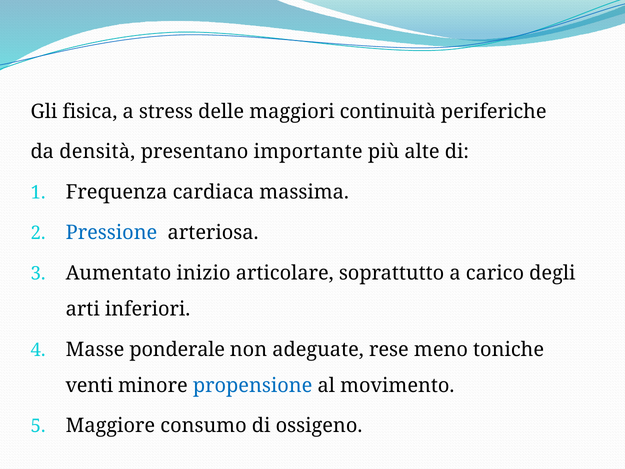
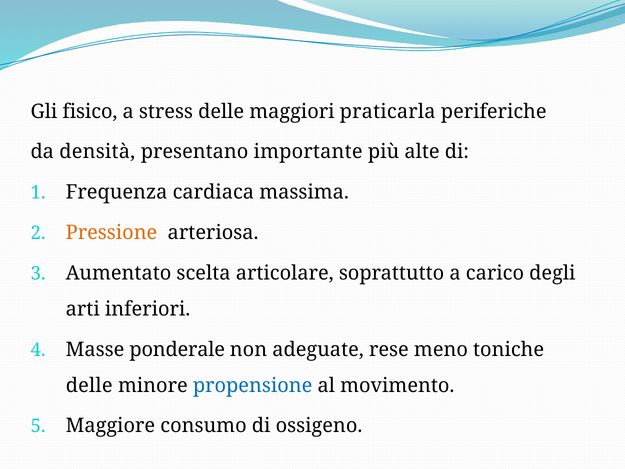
fisica: fisica -> fisico
continuità: continuità -> praticarla
Pressione colour: blue -> orange
inizio: inizio -> scelta
venti at (89, 385): venti -> delle
